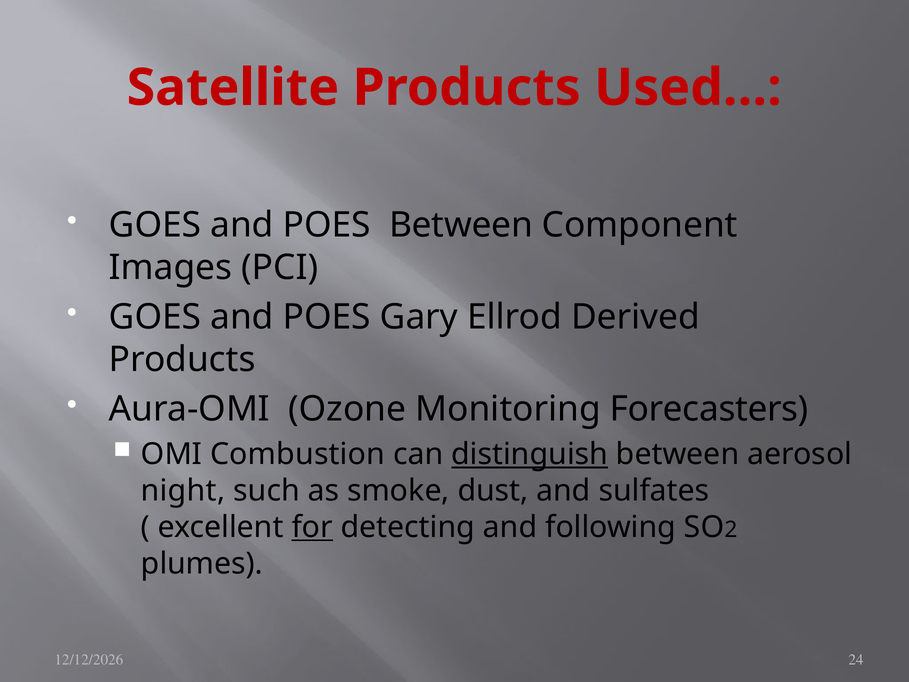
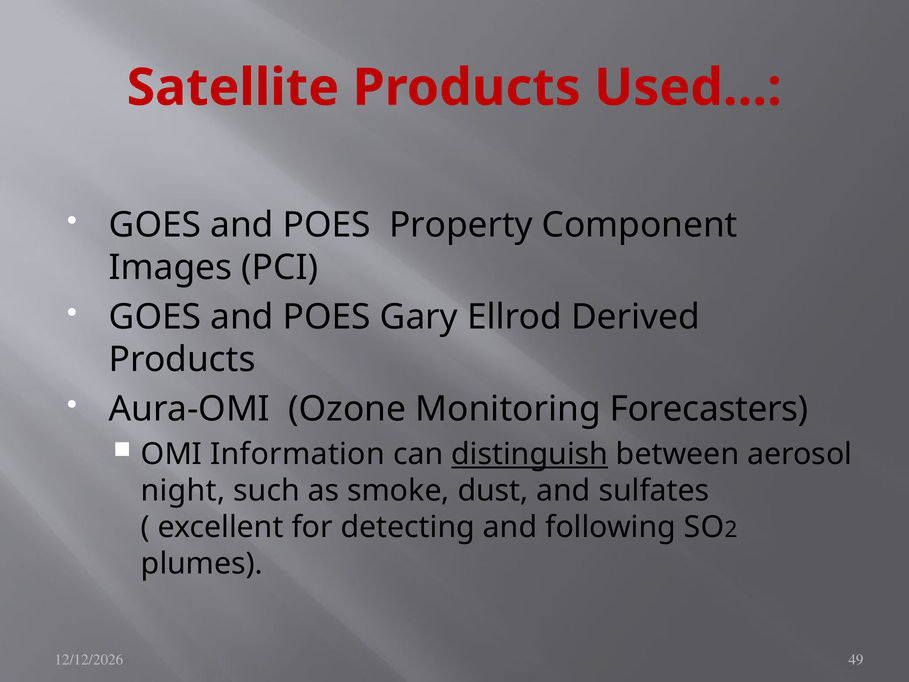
POES Between: Between -> Property
Combustion: Combustion -> Information
for underline: present -> none
24: 24 -> 49
